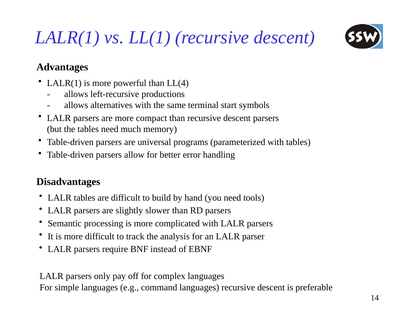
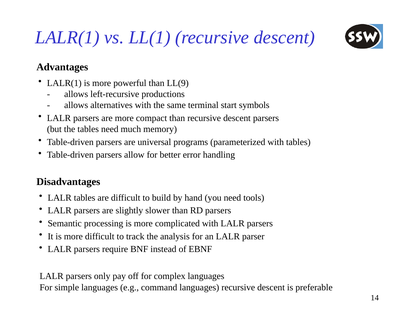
LL(4: LL(4 -> LL(9
